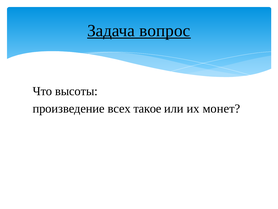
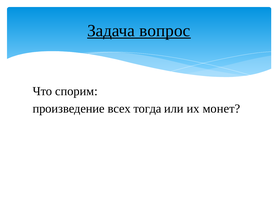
высоты: высоты -> спорим
такое: такое -> тогда
